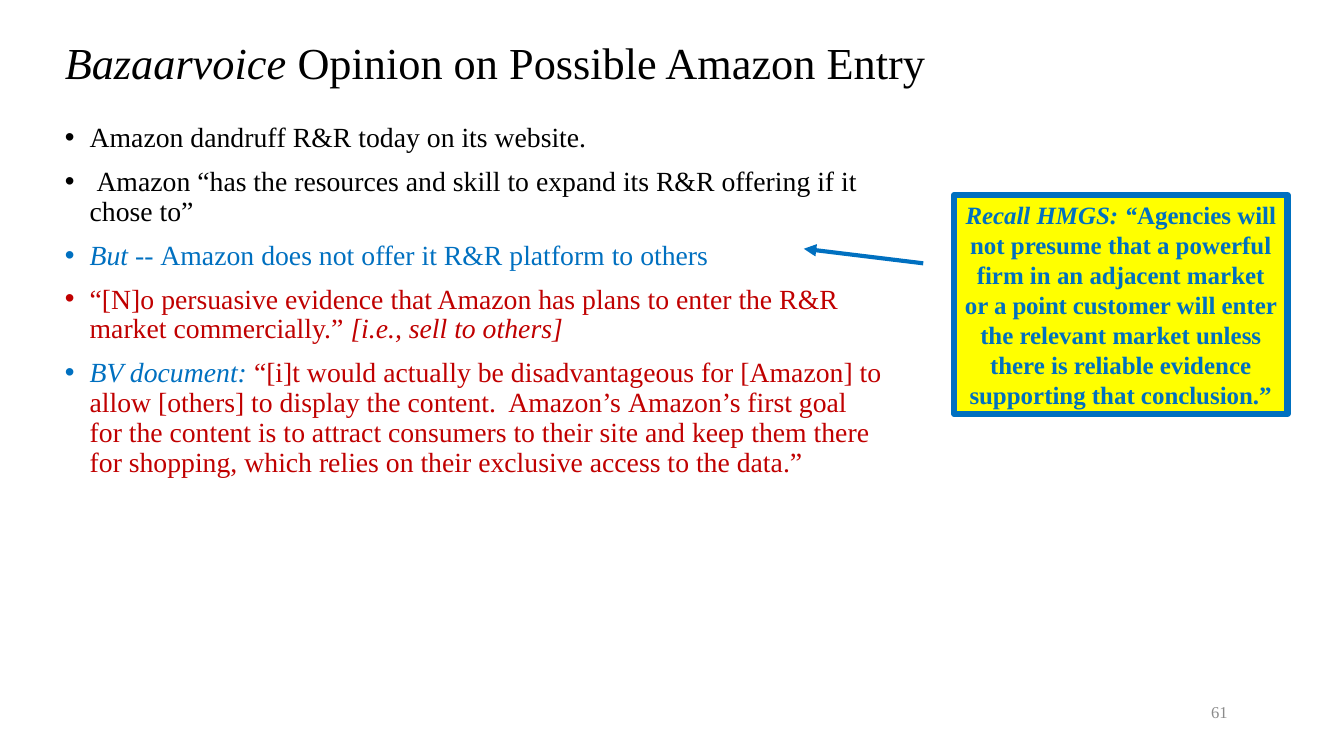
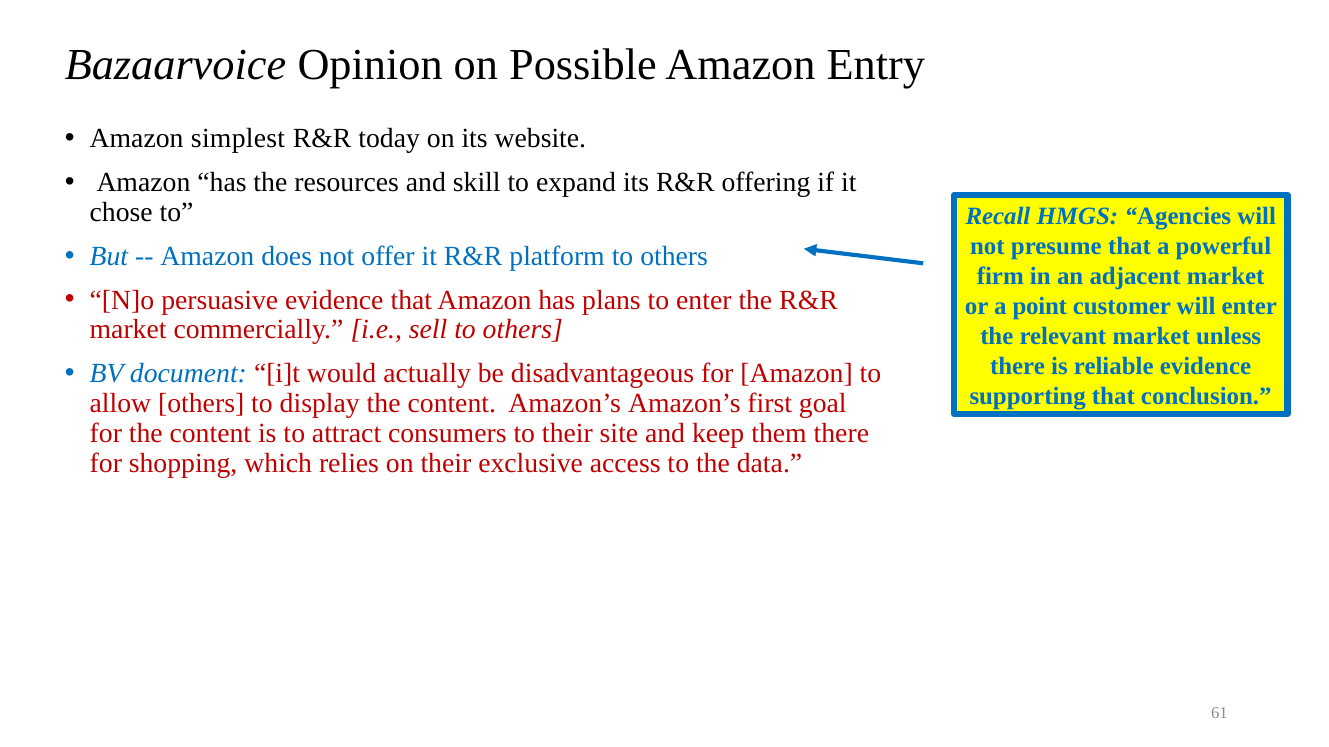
dandruff: dandruff -> simplest
